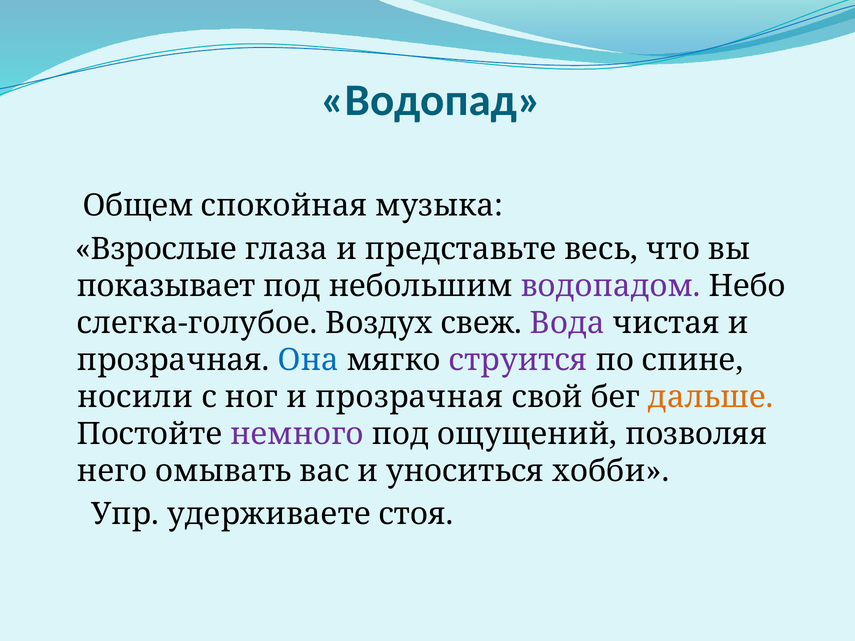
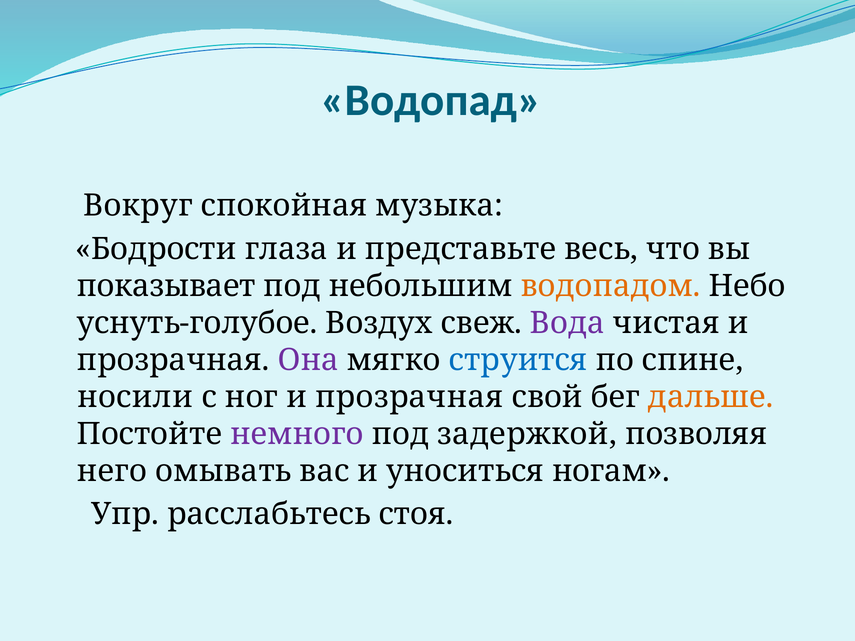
Общем: Общем -> Вокруг
Взрослые: Взрослые -> Бодрости
водопадом colour: purple -> orange
слегка-голубое: слегка-голубое -> уснуть-голубое
Она colour: blue -> purple
струится colour: purple -> blue
ощущений: ощущений -> задержкой
хобби: хобби -> ногам
удерживаете: удерживаете -> расслабьтесь
